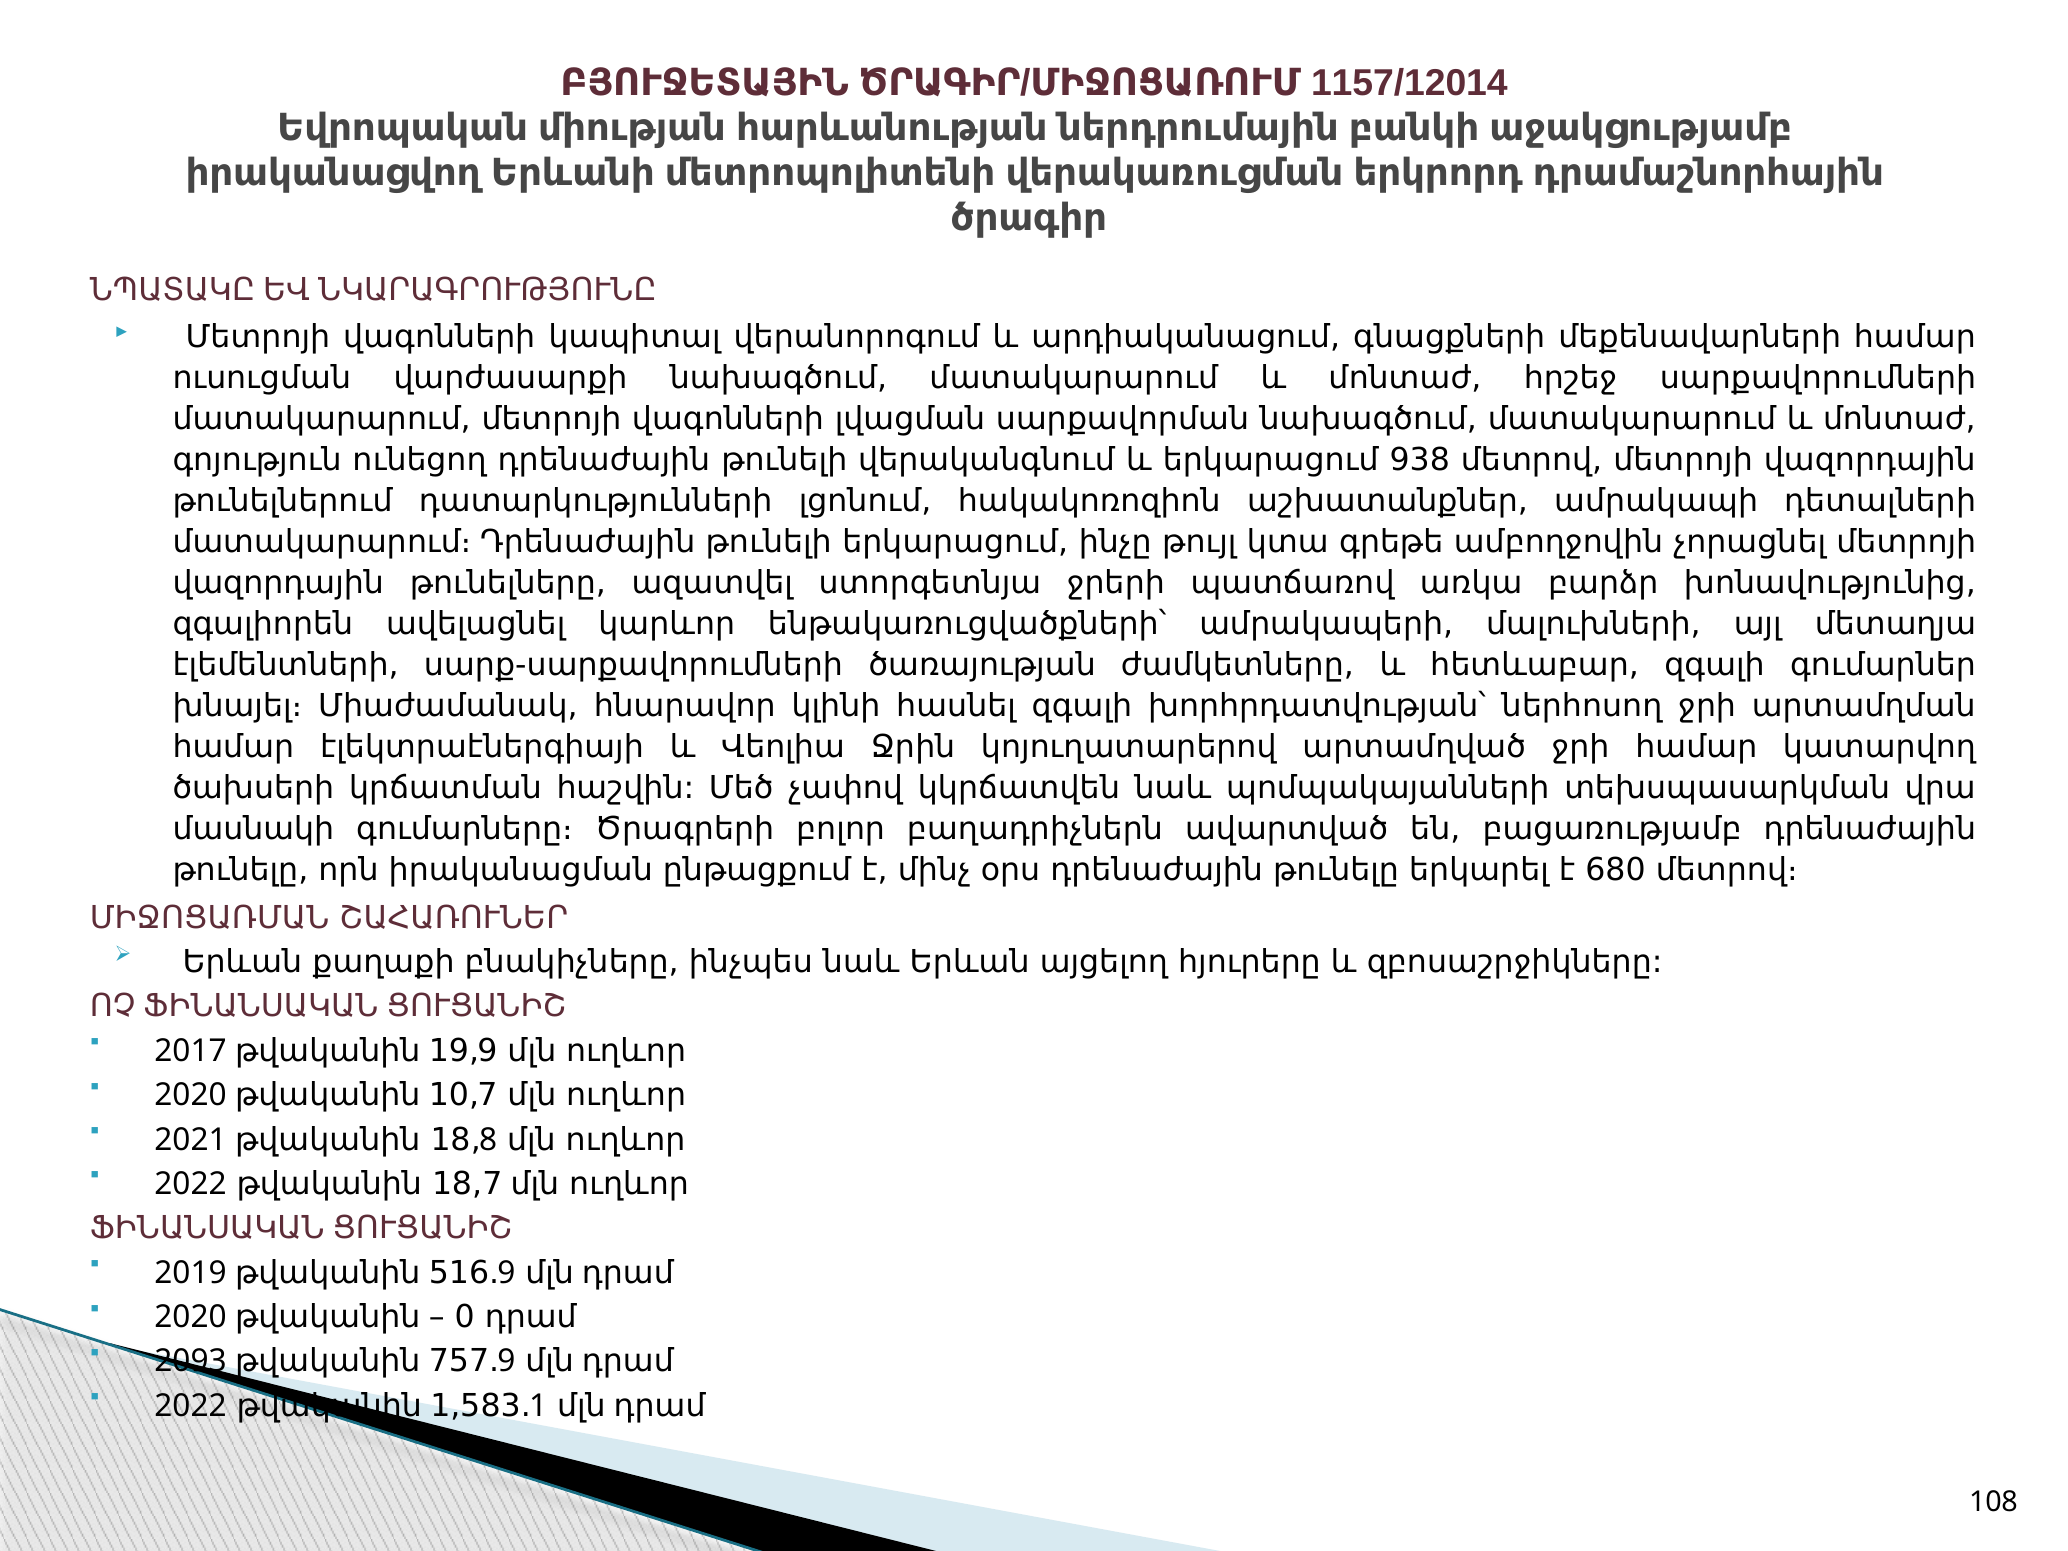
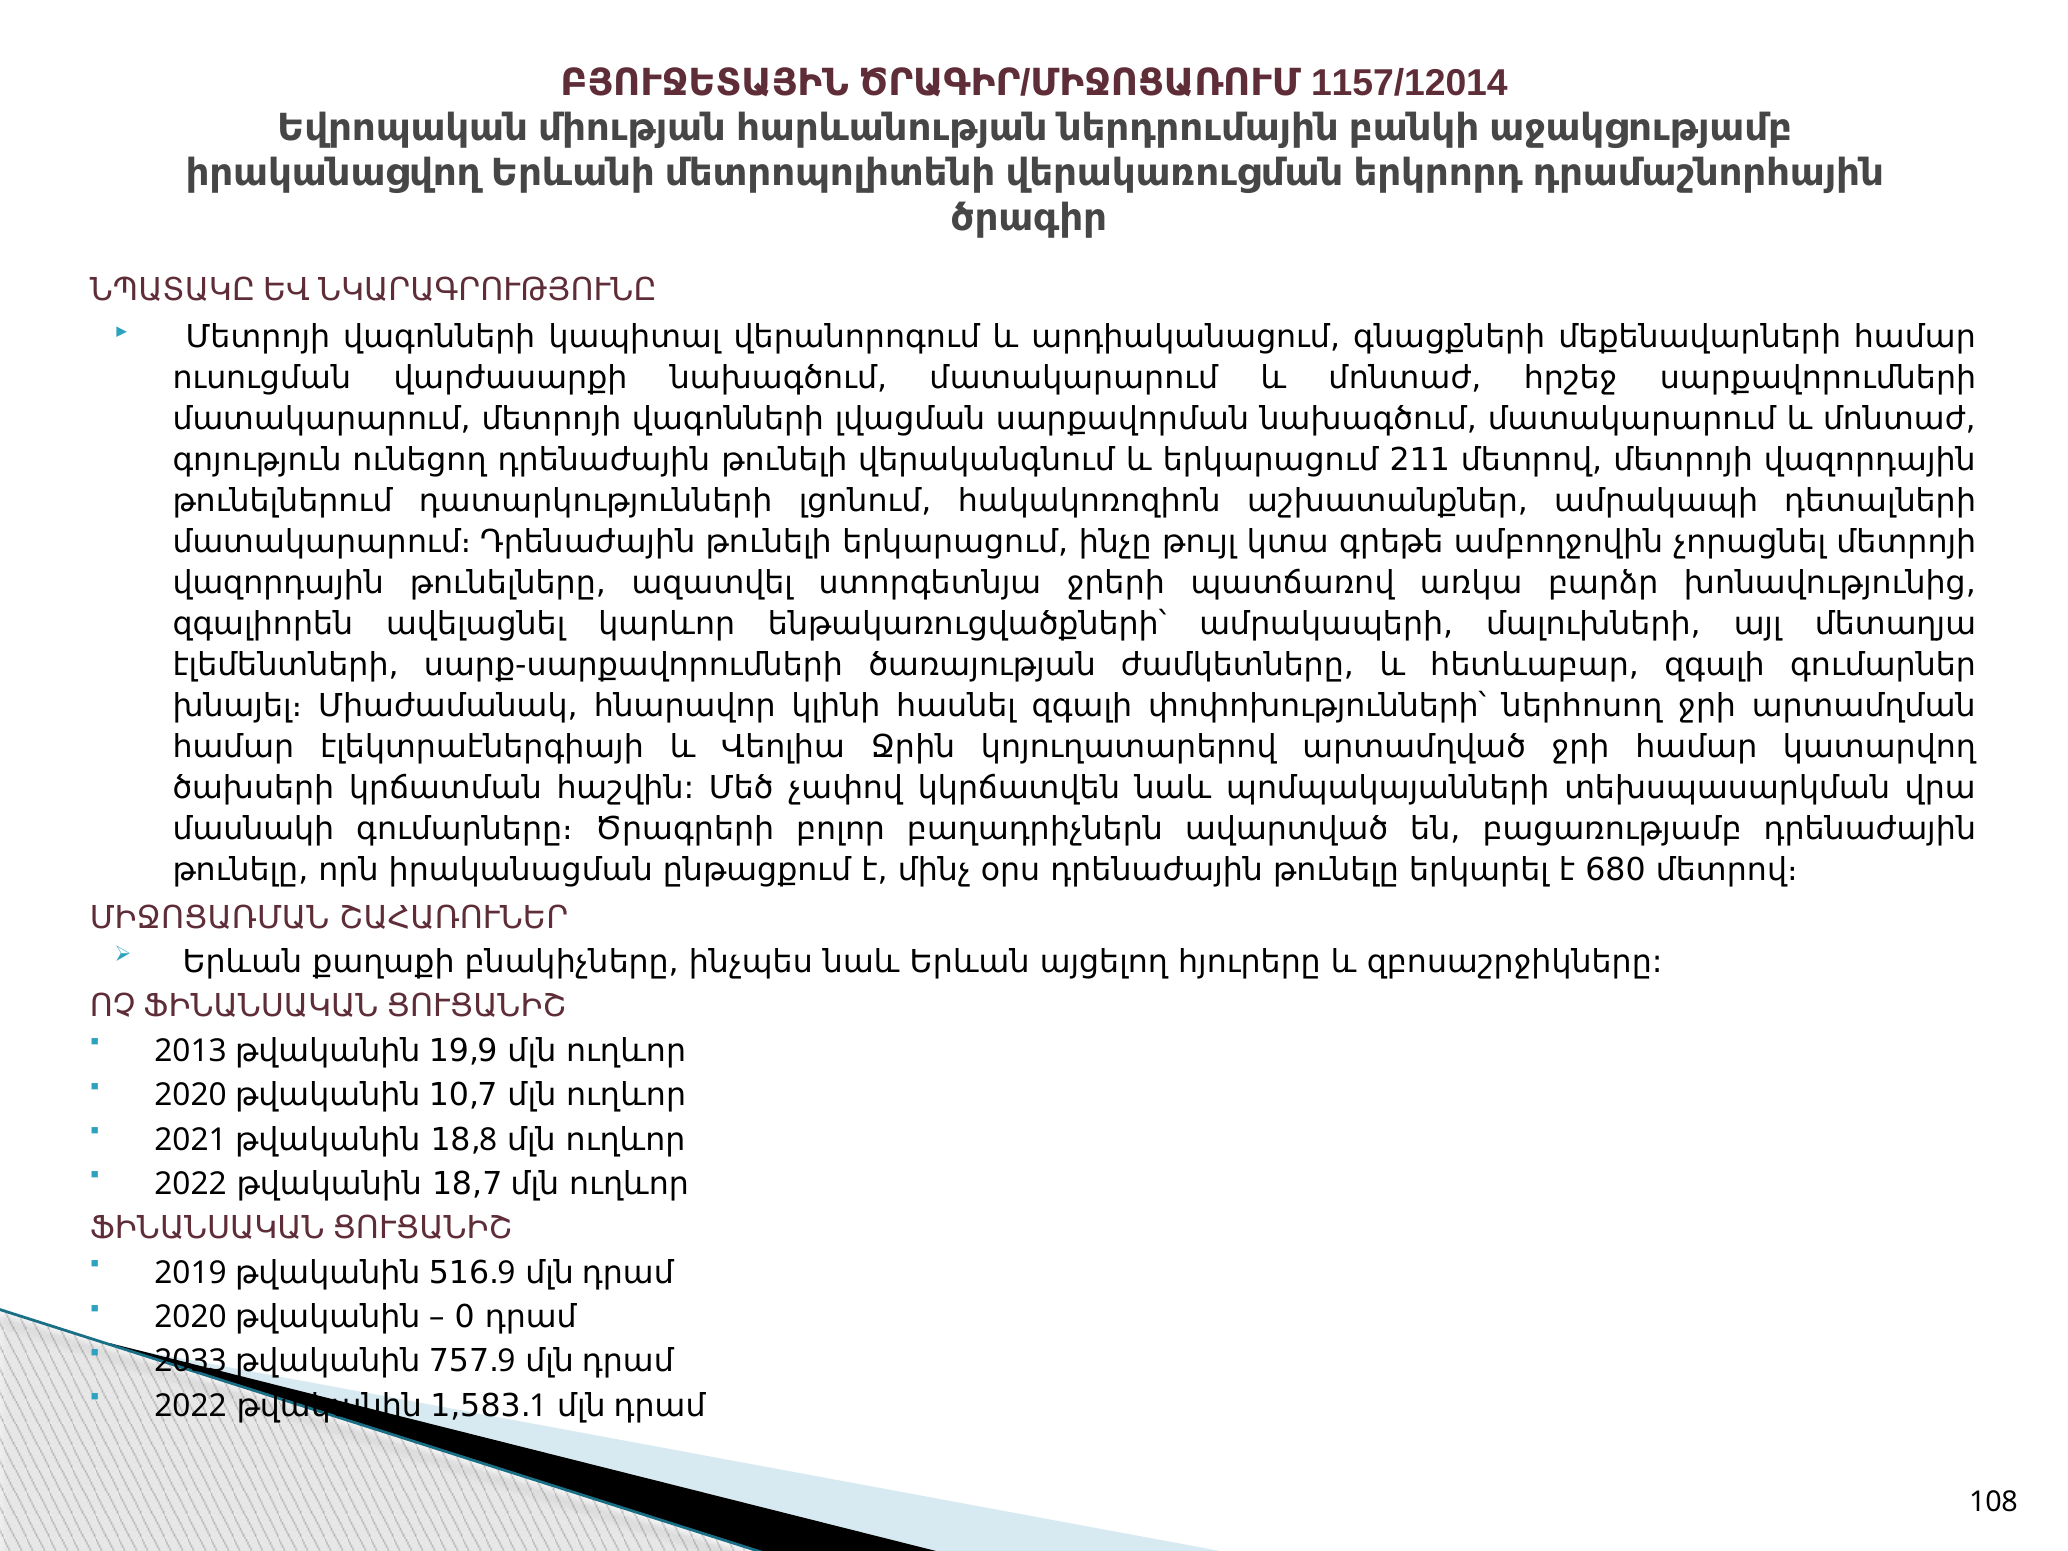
938: 938 -> 211
խորհրդատվության՝: խորհրդատվության՝ -> փոփոխությունների՝
2017: 2017 -> 2013
2093: 2093 -> 2033
